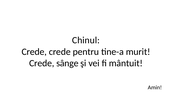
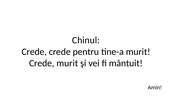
Crede sânge: sânge -> murit
